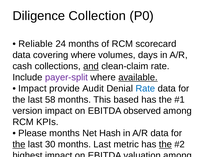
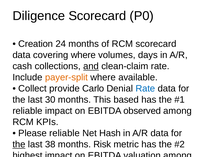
Diligence Collection: Collection -> Scorecard
Reliable: Reliable -> Creation
payer-split colour: purple -> orange
available underline: present -> none
Impact at (32, 88): Impact -> Collect
Audit: Audit -> Carlo
58: 58 -> 30
version at (27, 111): version -> reliable
Please months: months -> reliable
30: 30 -> 38
months Last: Last -> Risk
the at (165, 144) underline: present -> none
